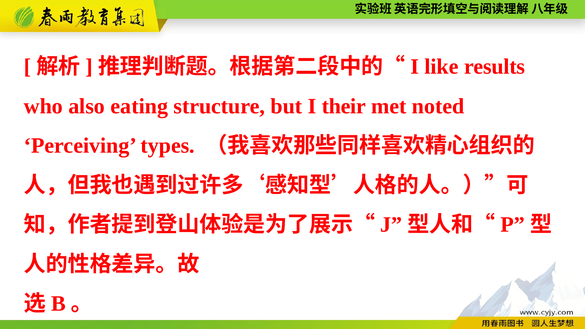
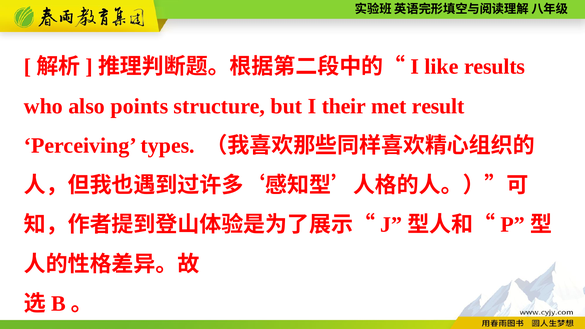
eating: eating -> points
noted: noted -> result
